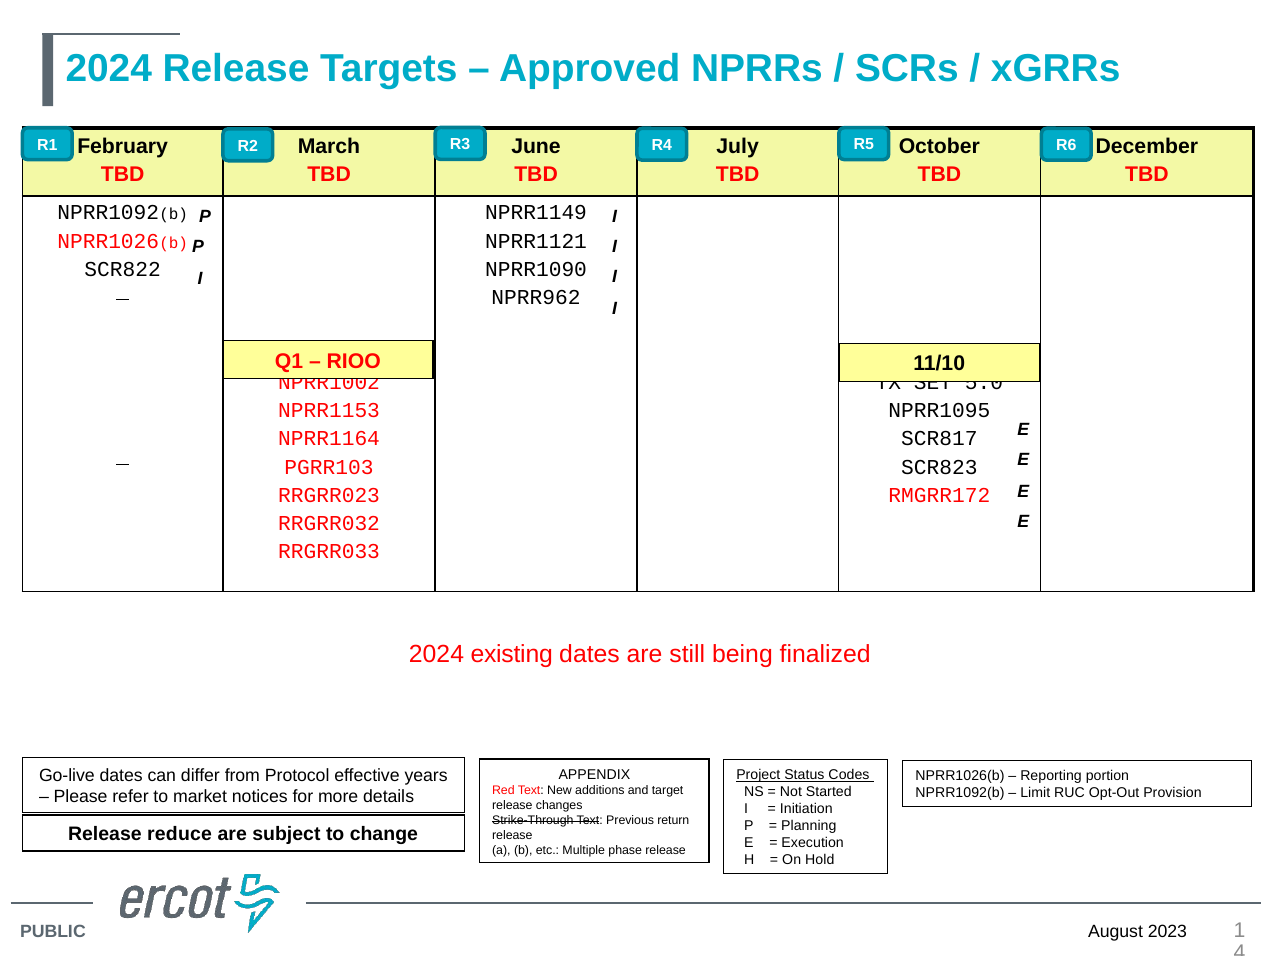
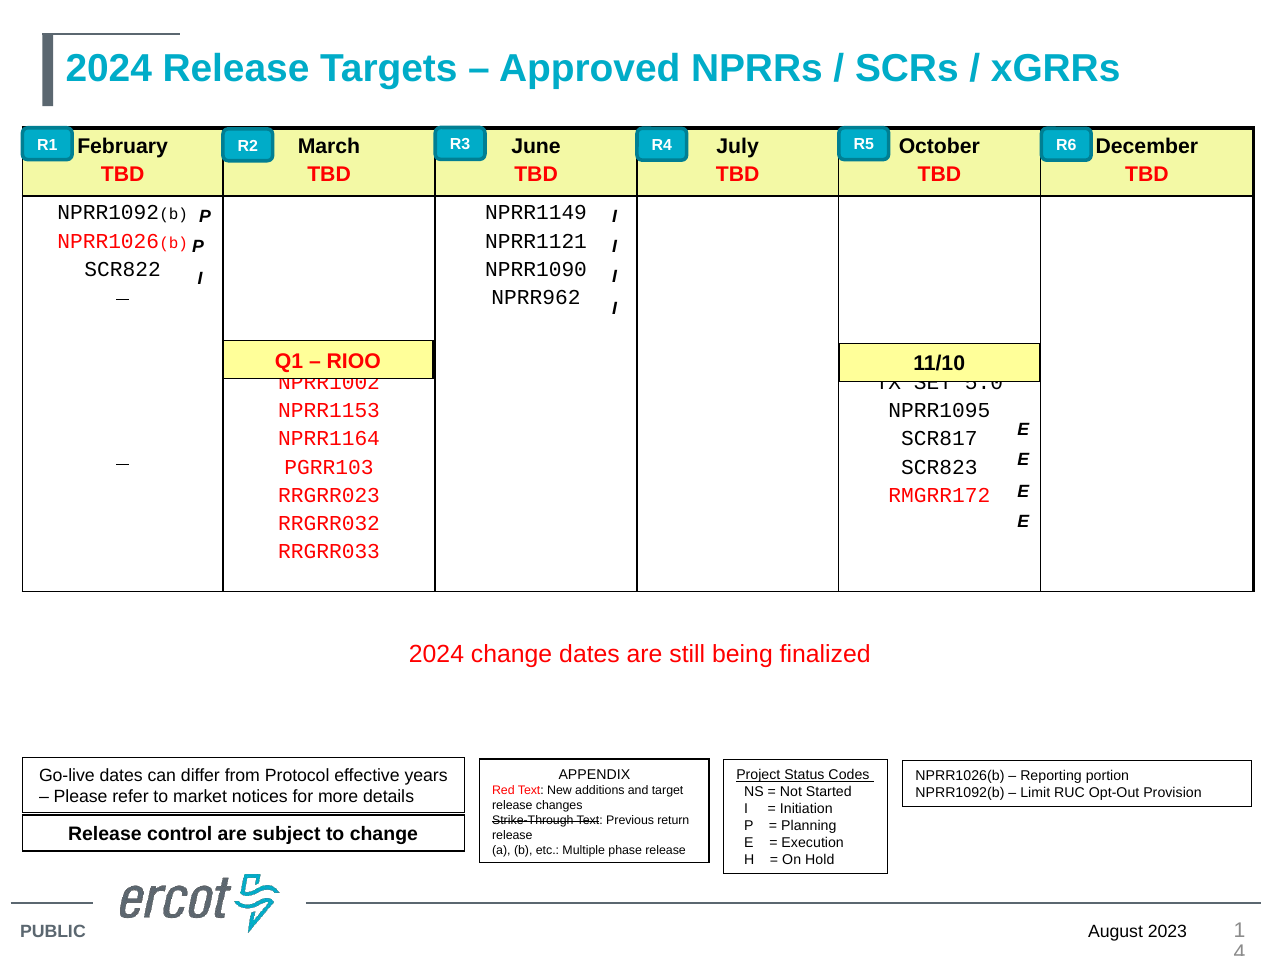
2024 existing: existing -> change
reduce: reduce -> control
